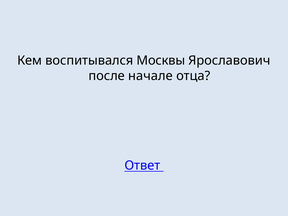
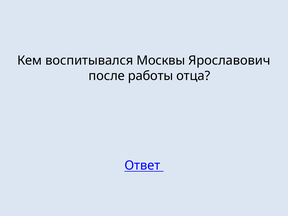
начале: начале -> работы
